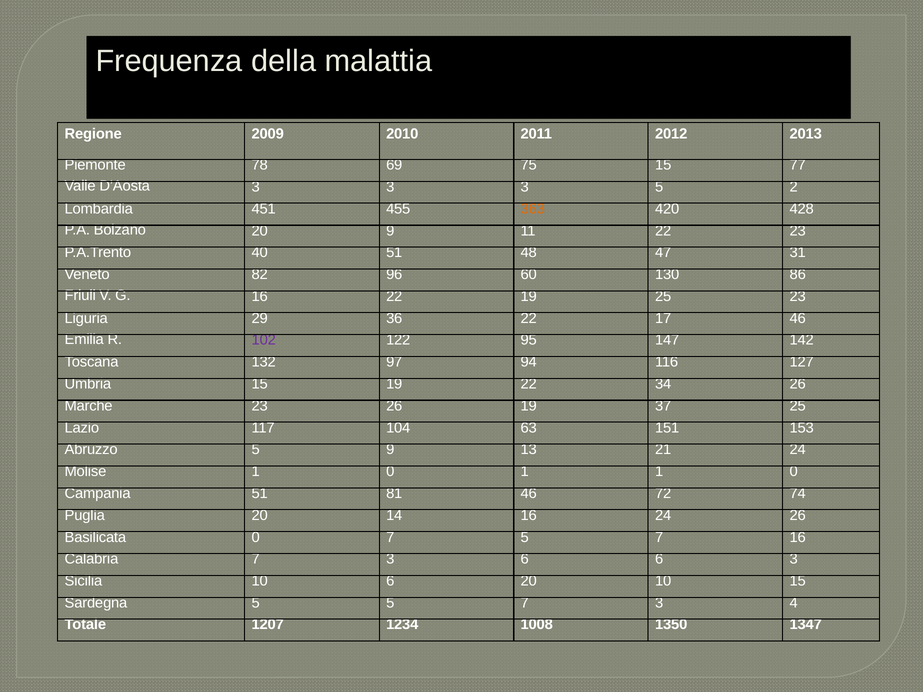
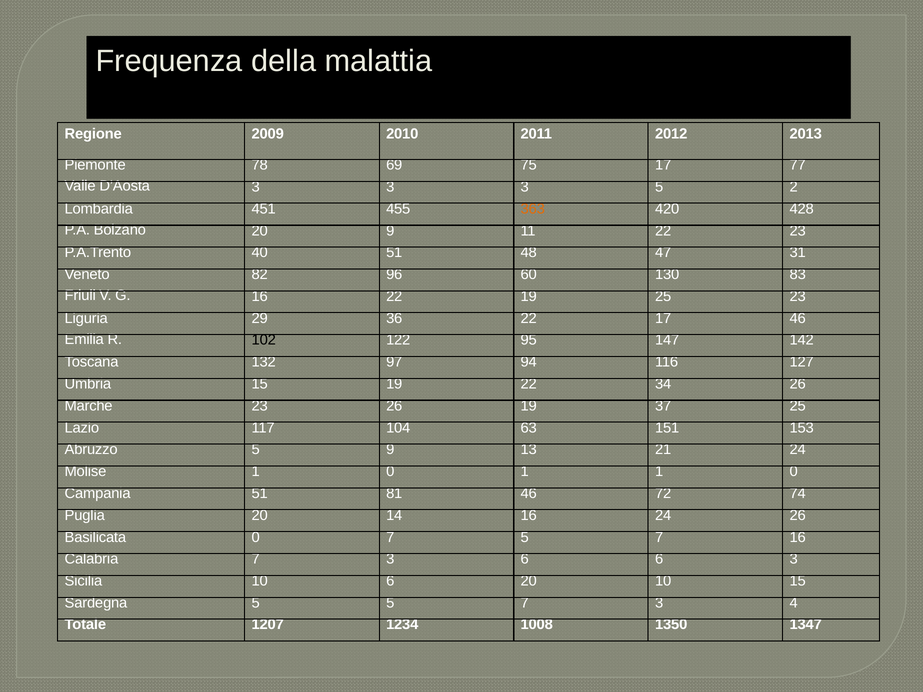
75 15: 15 -> 17
86: 86 -> 83
102 colour: purple -> black
